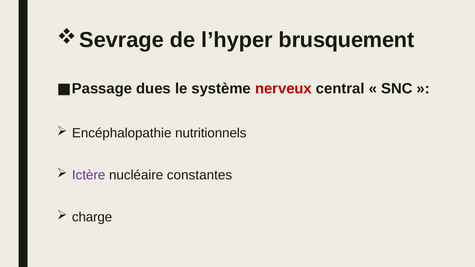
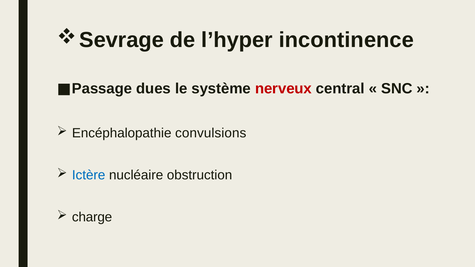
brusquement: brusquement -> incontinence
nutritionnels: nutritionnels -> convulsions
Ictère colour: purple -> blue
constantes: constantes -> obstruction
